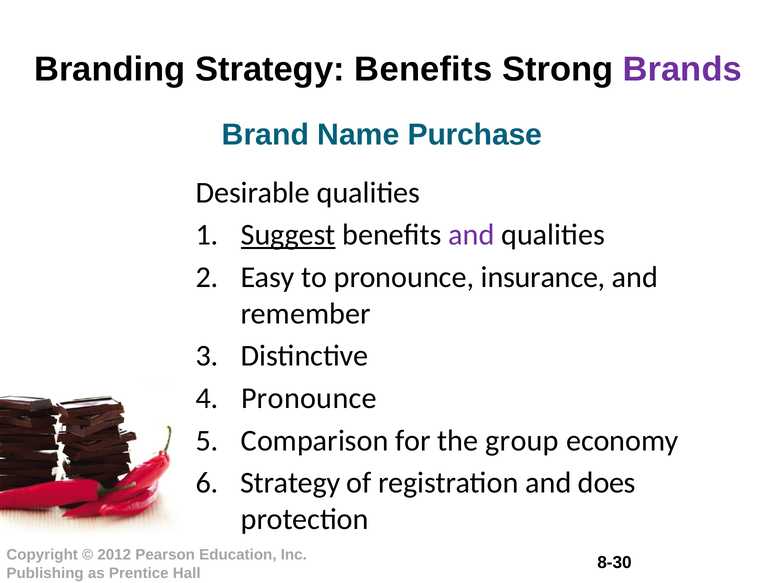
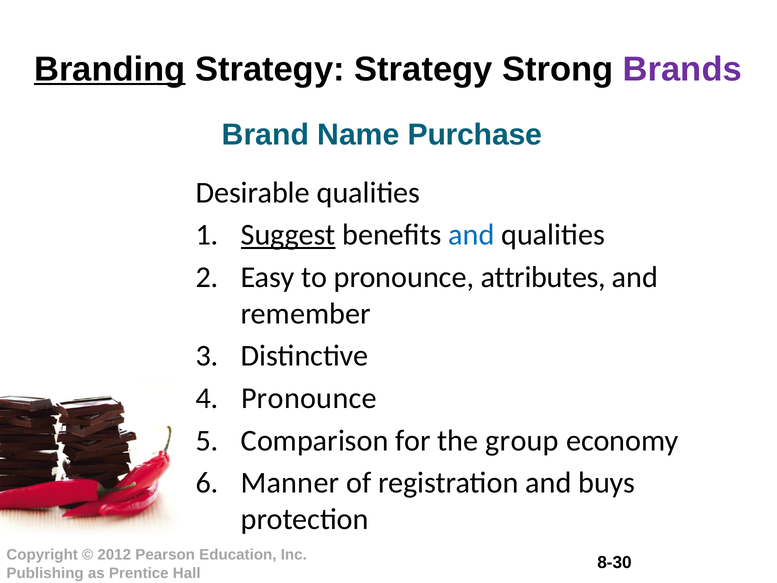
Branding underline: none -> present
Strategy Benefits: Benefits -> Strategy
and at (472, 235) colour: purple -> blue
insurance: insurance -> attributes
Strategy at (290, 483): Strategy -> Manner
does: does -> buys
